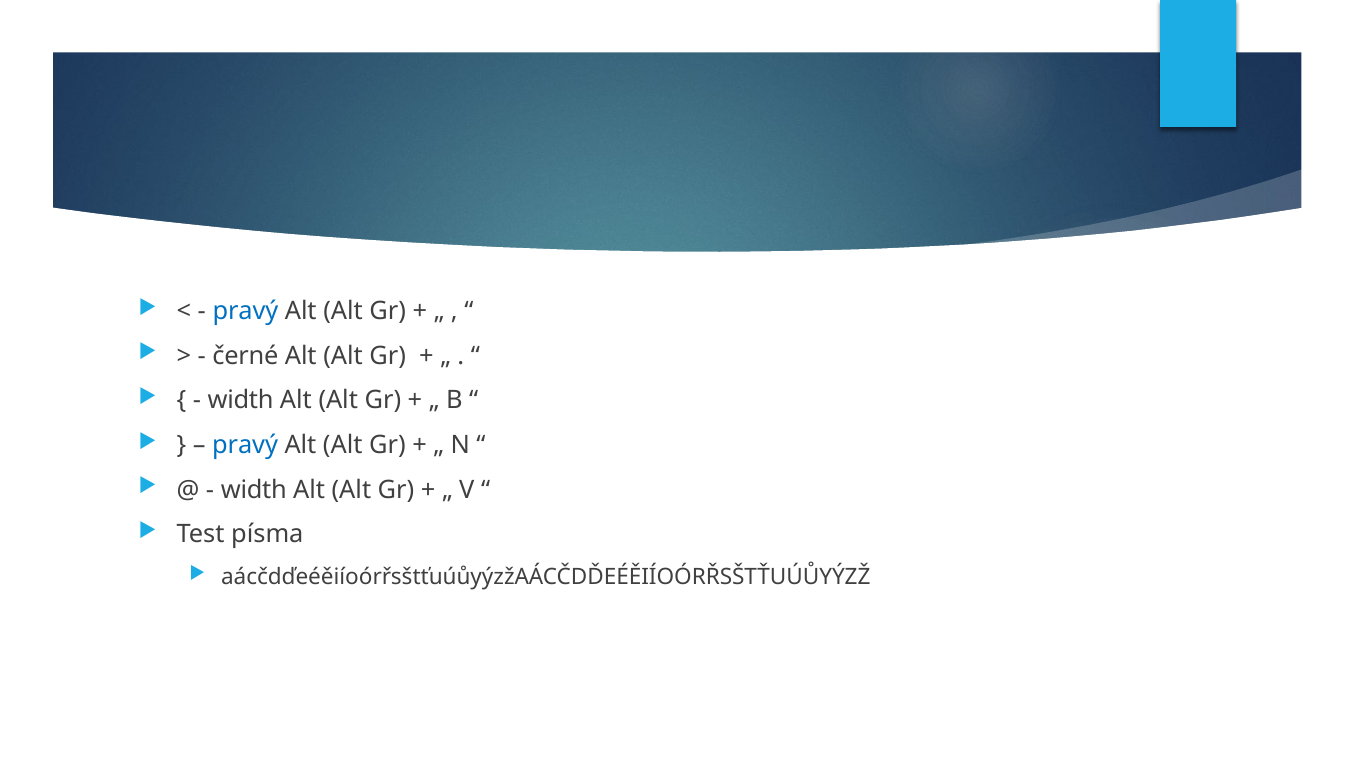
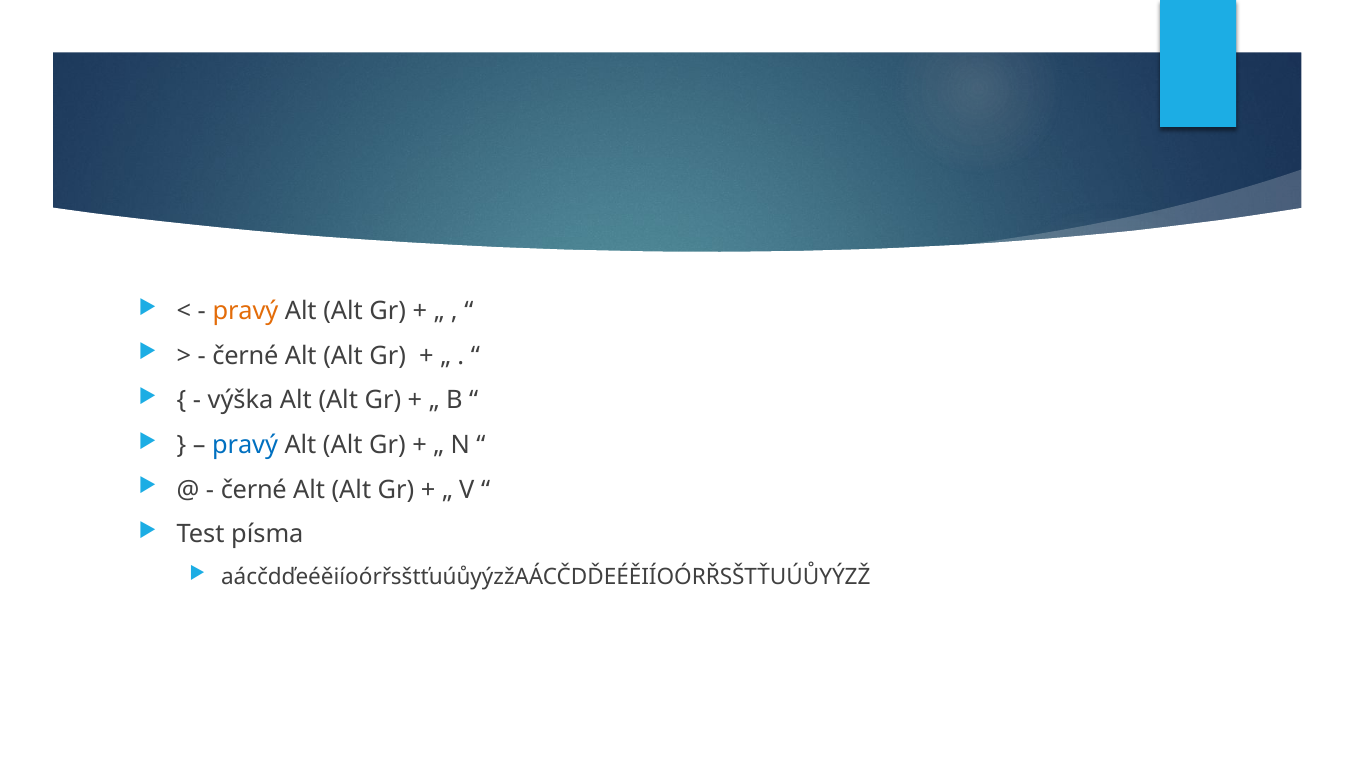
pravý at (245, 311) colour: blue -> orange
width at (241, 401): width -> výška
width at (254, 490): width -> černé
